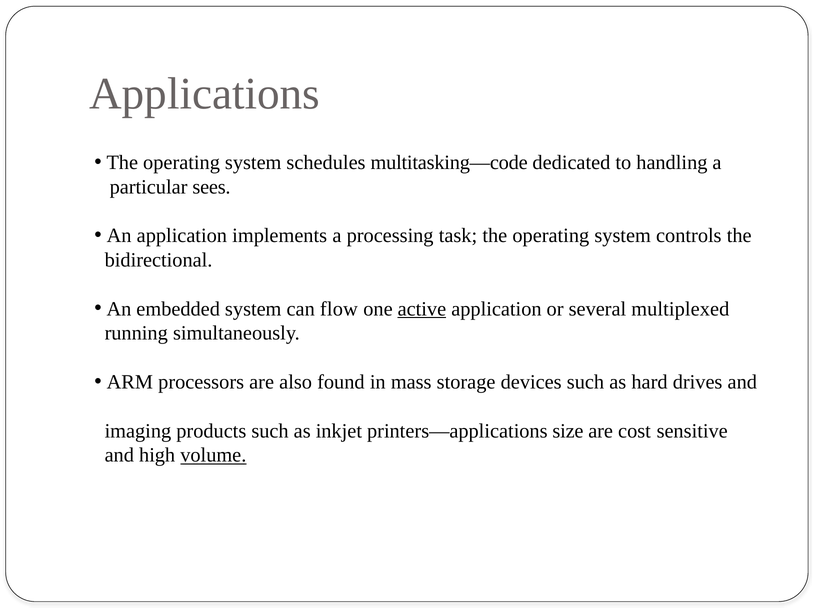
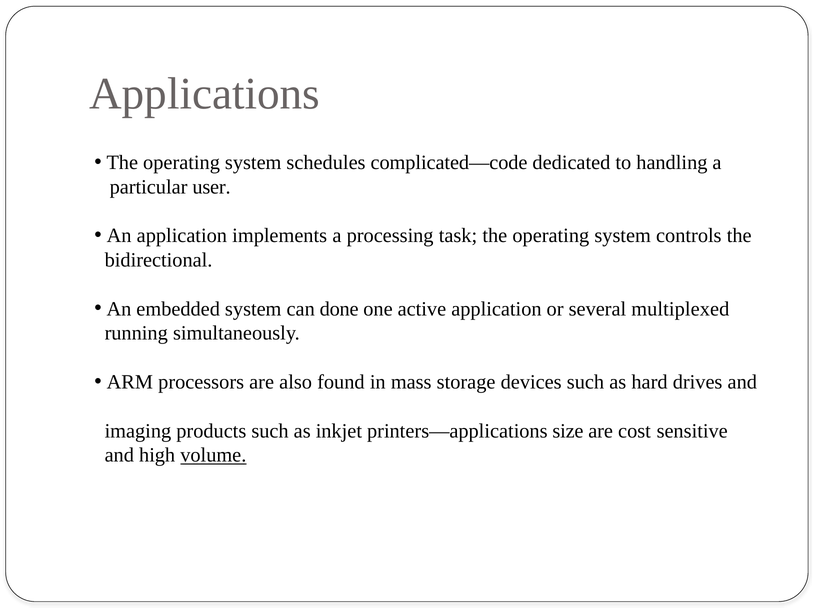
multitasking—code: multitasking—code -> complicated—code
sees: sees -> user
flow: flow -> done
active underline: present -> none
